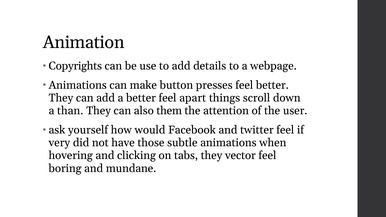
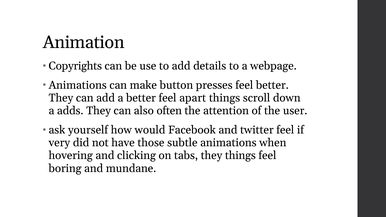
than: than -> adds
them: them -> often
they vector: vector -> things
